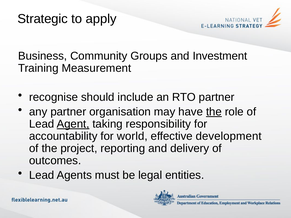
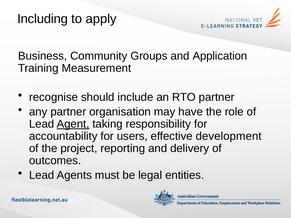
Strategic: Strategic -> Including
Investment: Investment -> Application
the at (214, 112) underline: present -> none
world: world -> users
